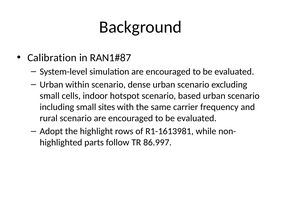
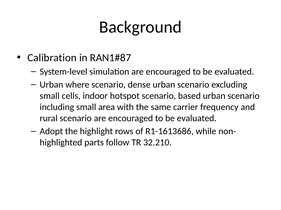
within: within -> where
sites: sites -> area
R1-1613981: R1-1613981 -> R1-1613686
86.997: 86.997 -> 32.210
